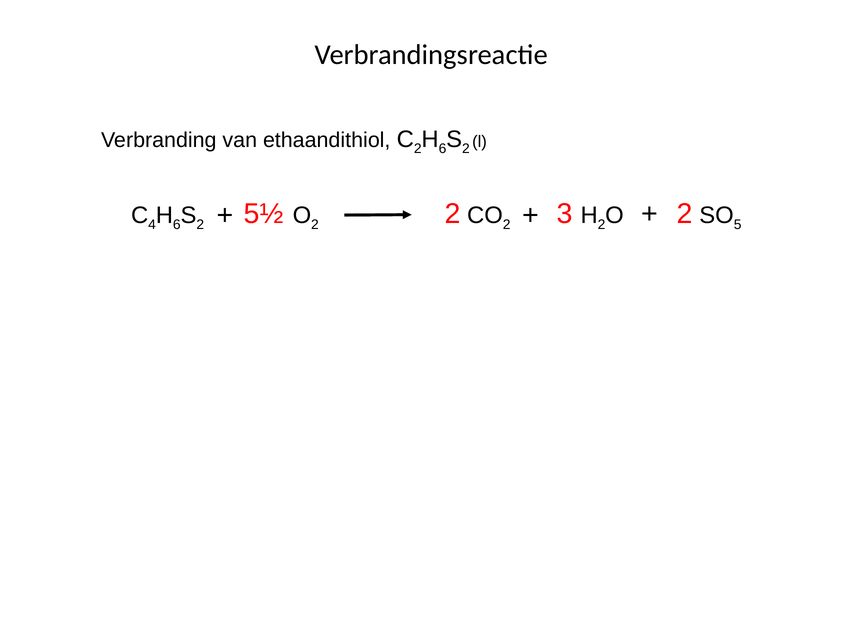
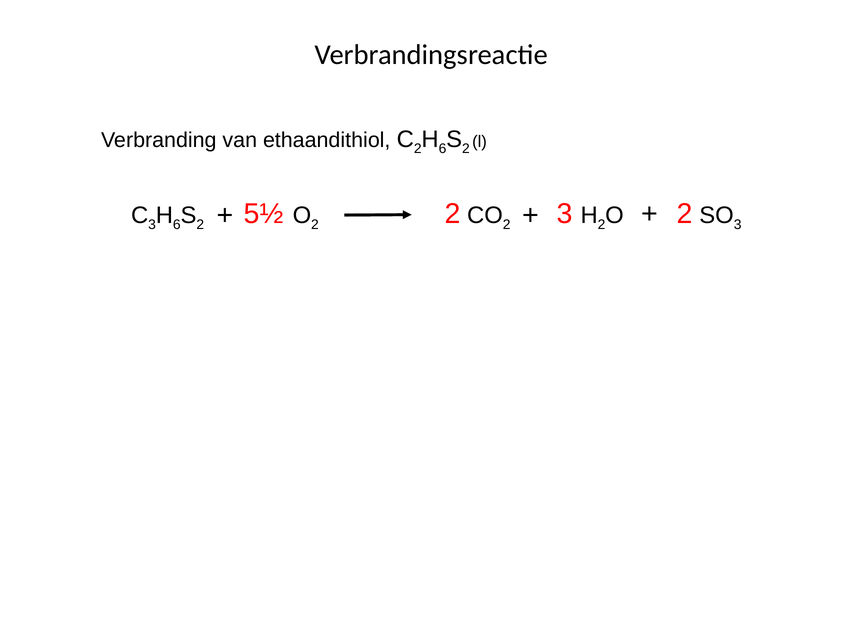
4 at (152, 225): 4 -> 3
5 at (738, 225): 5 -> 3
